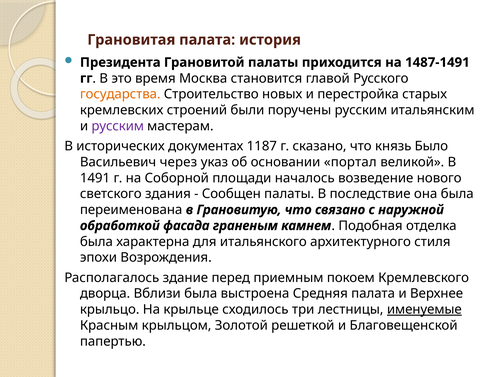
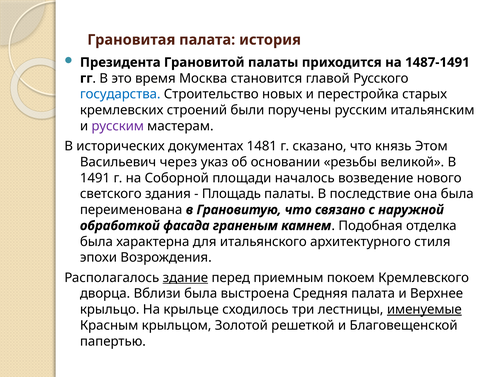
государства colour: orange -> blue
1187: 1187 -> 1481
Было: Было -> Этом
портал: портал -> резьбы
Сообщен: Сообщен -> Площадь
здание underline: none -> present
